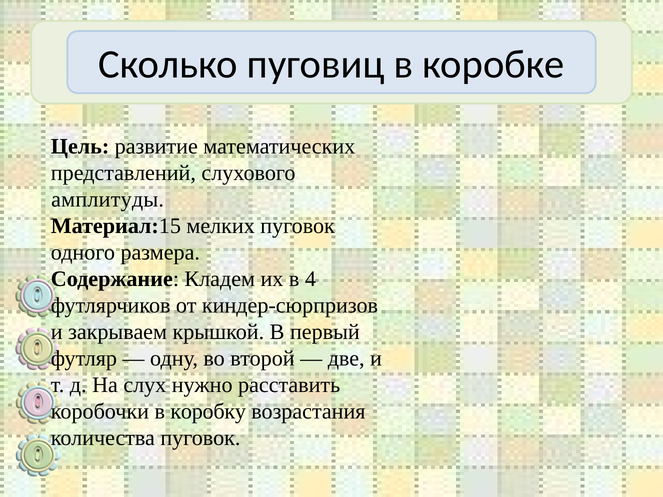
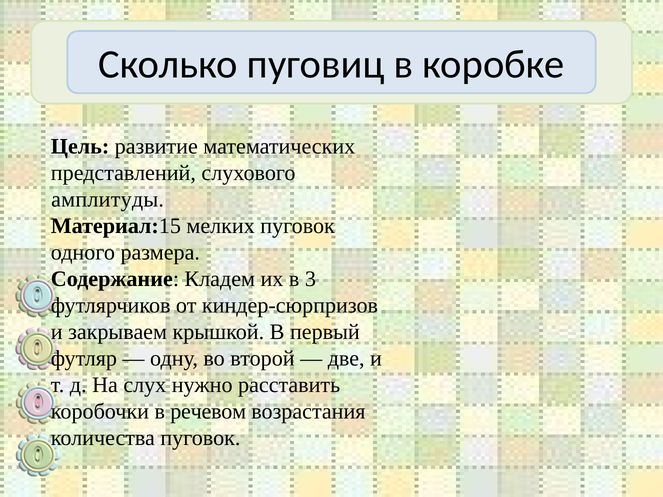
4: 4 -> 3
коробку: коробку -> речевом
